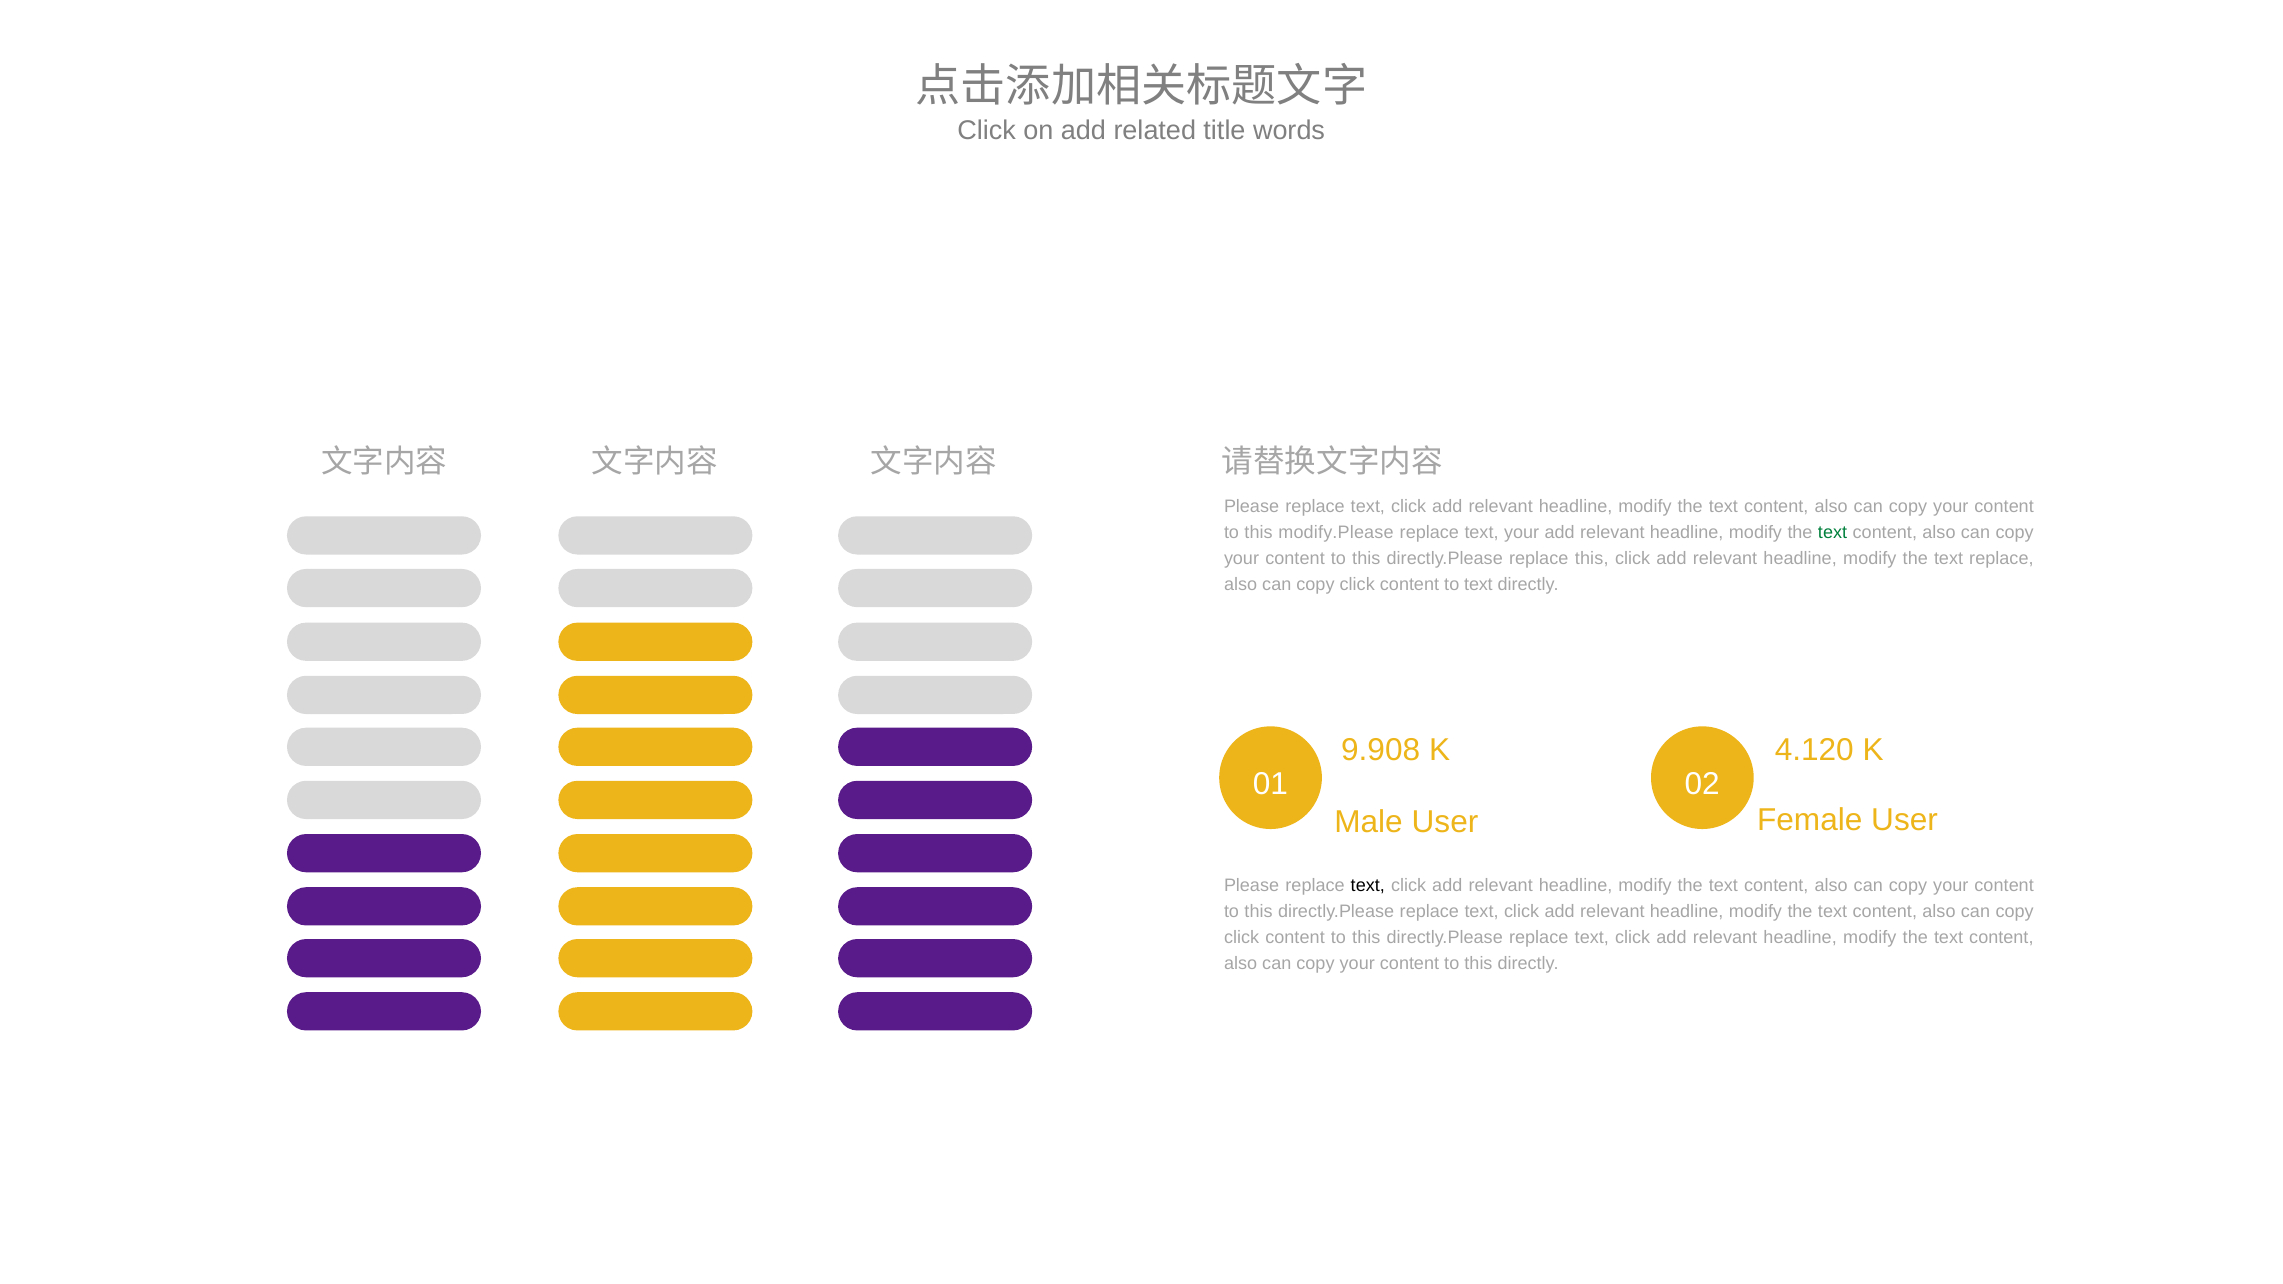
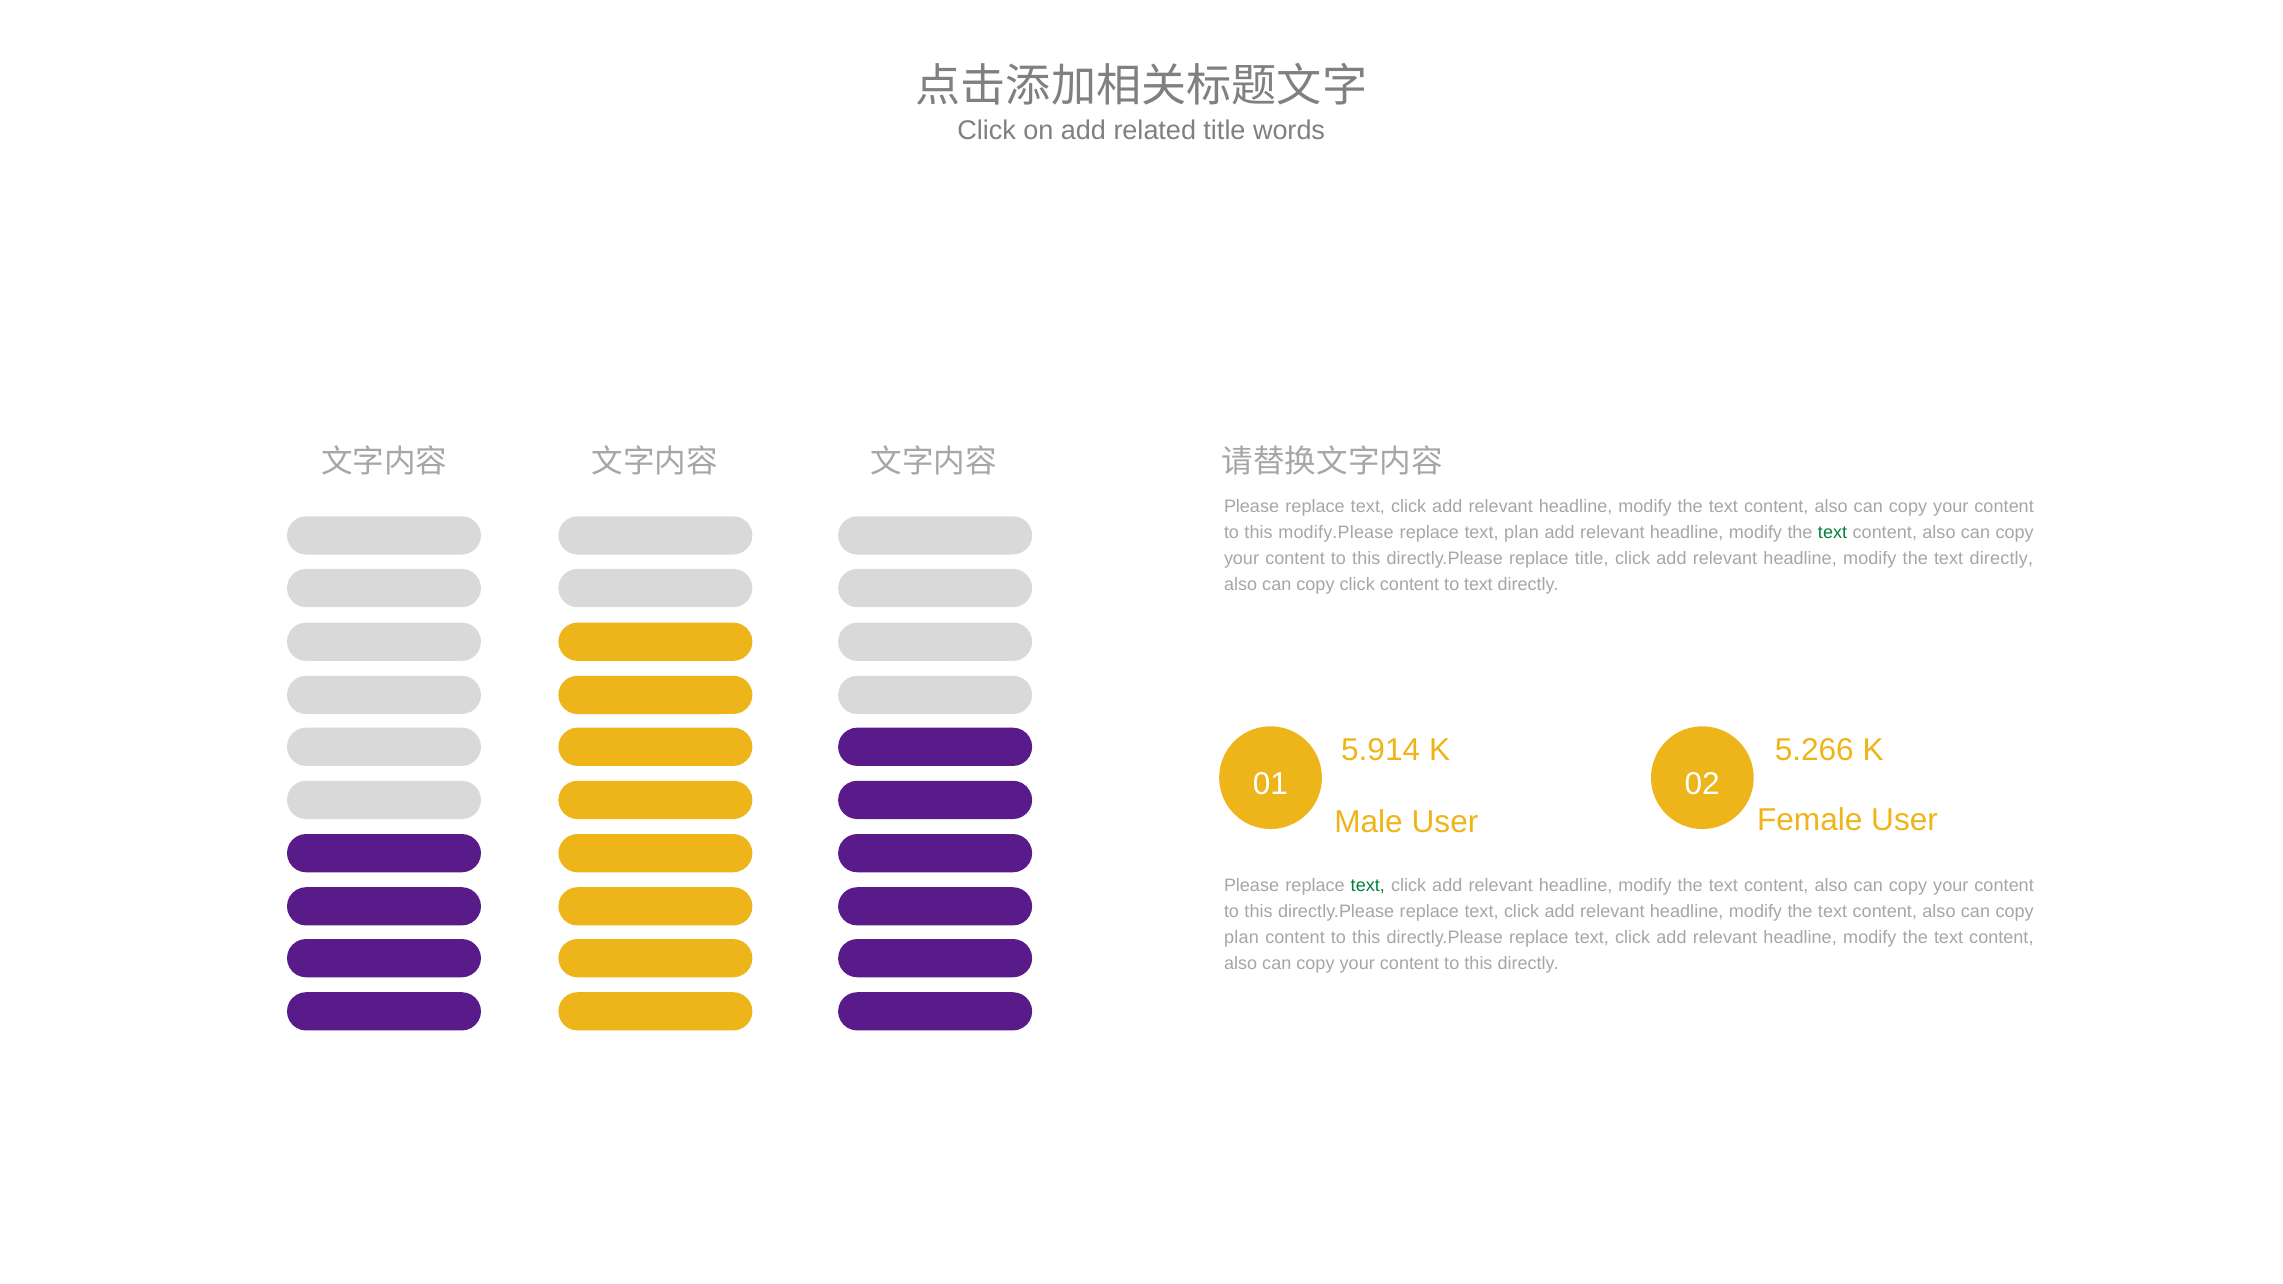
text your: your -> plan
replace this: this -> title
the text replace: replace -> directly
9.908: 9.908 -> 5.914
4.120: 4.120 -> 5.266
text at (1368, 886) colour: black -> green
click at (1242, 938): click -> plan
